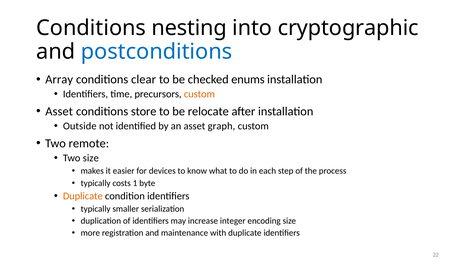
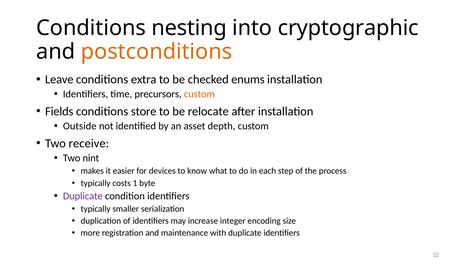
postconditions colour: blue -> orange
Array: Array -> Leave
clear: clear -> extra
Asset at (59, 112): Asset -> Fields
graph: graph -> depth
remote: remote -> receive
Two size: size -> nint
Duplicate at (83, 196) colour: orange -> purple
